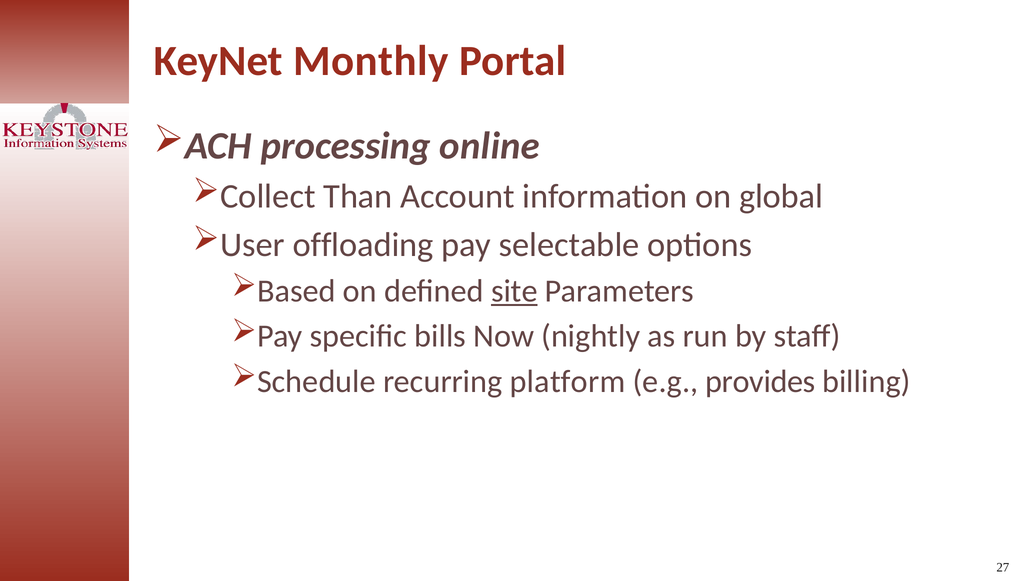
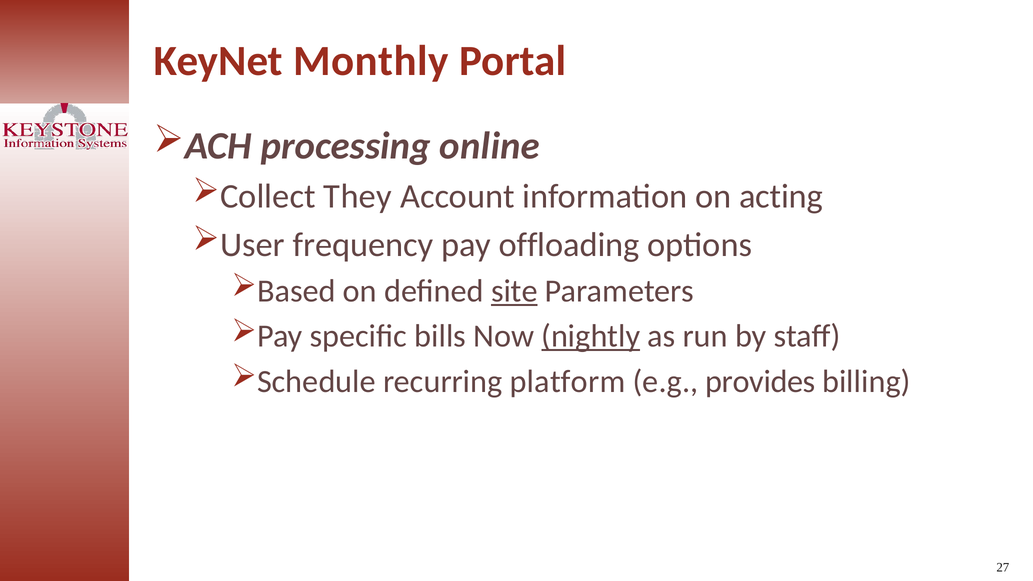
Than: Than -> They
global: global -> acting
offloading: offloading -> frequency
selectable: selectable -> offloading
nightly underline: none -> present
